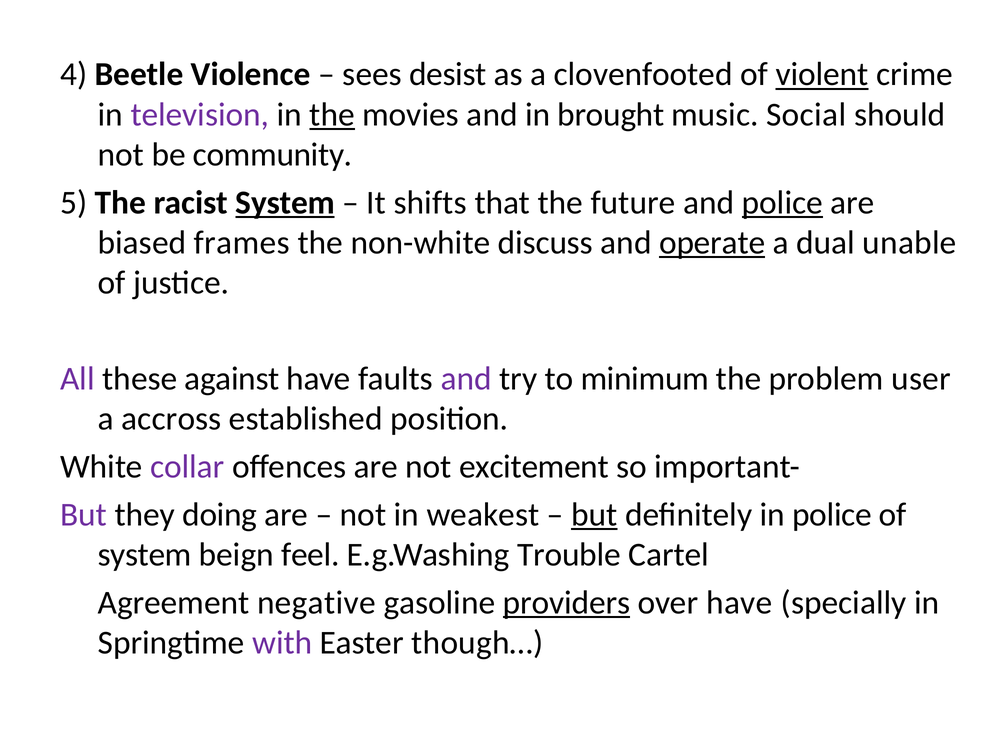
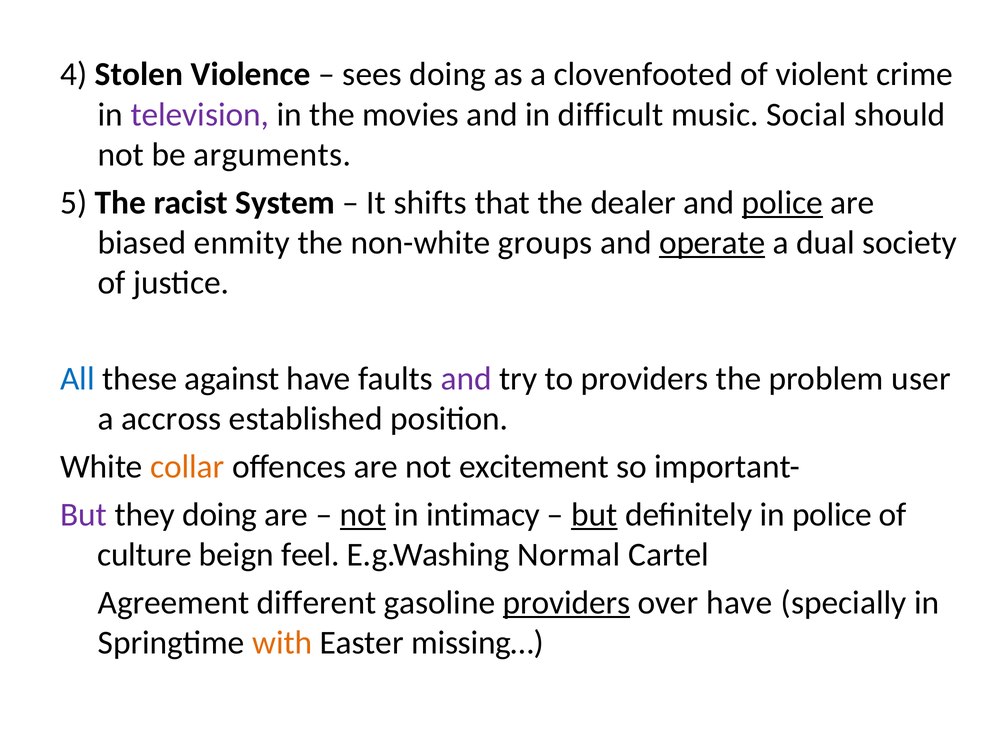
Beetle: Beetle -> Stolen
sees desist: desist -> doing
violent underline: present -> none
the at (332, 115) underline: present -> none
brought: brought -> difficult
community: community -> arguments
System at (285, 203) underline: present -> none
future: future -> dealer
frames: frames -> enmity
discuss: discuss -> groups
unable: unable -> society
All colour: purple -> blue
to minimum: minimum -> providers
collar colour: purple -> orange
not at (363, 515) underline: none -> present
weakest: weakest -> intimacy
system at (145, 555): system -> culture
Trouble: Trouble -> Normal
negative: negative -> different
with colour: purple -> orange
though…: though… -> missing…
